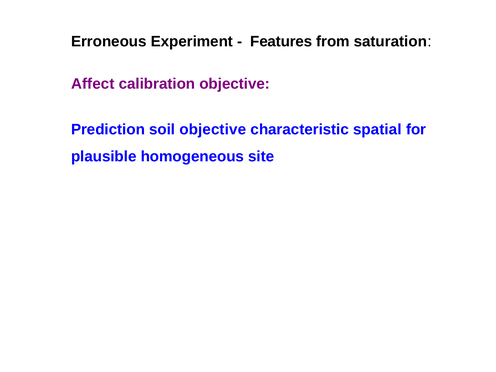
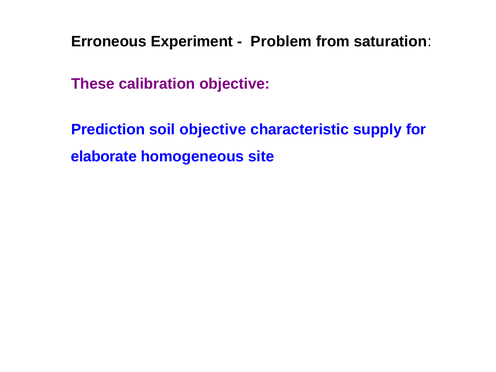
Features: Features -> Problem
Affect: Affect -> These
spatial: spatial -> supply
plausible: plausible -> elaborate
